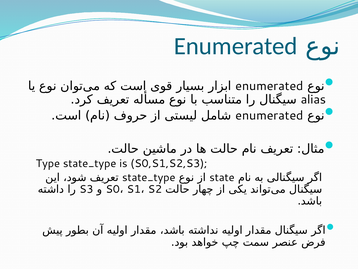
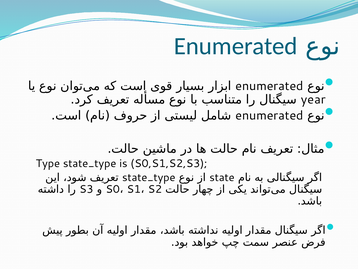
alias: alias -> year
